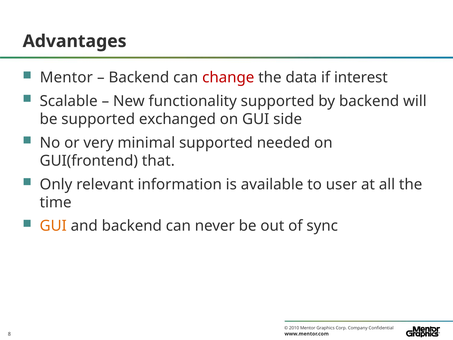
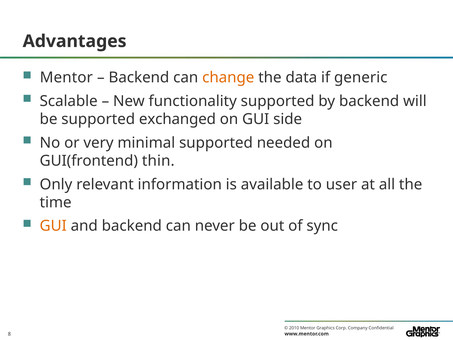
change colour: red -> orange
interest: interest -> generic
that: that -> thin
